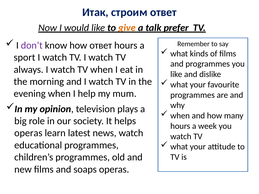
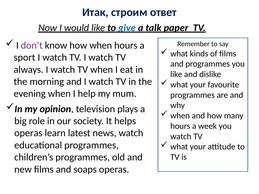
give colour: orange -> blue
prefer: prefer -> paper
how ответ: ответ -> when
